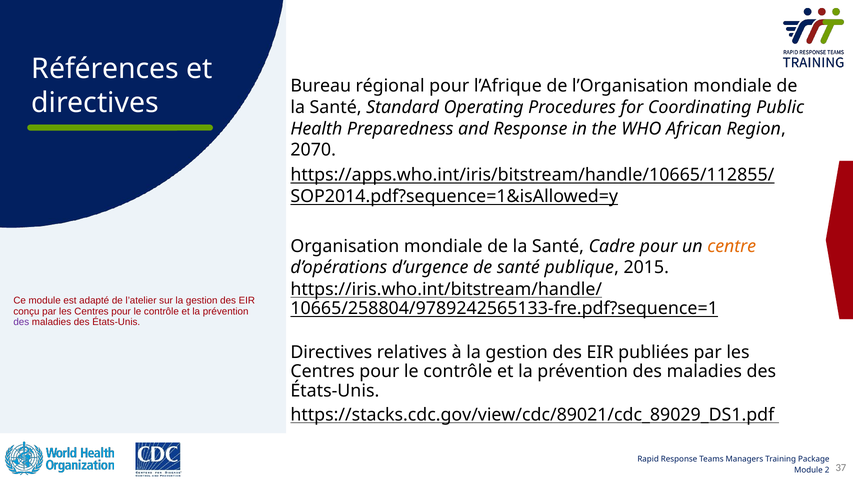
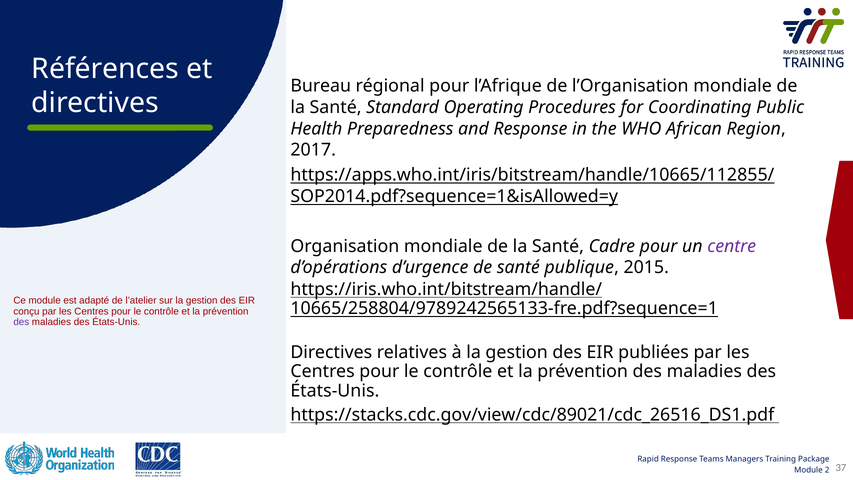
2070: 2070 -> 2017
centre colour: orange -> purple
https://stacks.cdc.gov/view/cdc/89021/cdc_89029_DS1.pdf: https://stacks.cdc.gov/view/cdc/89021/cdc_89029_DS1.pdf -> https://stacks.cdc.gov/view/cdc/89021/cdc_26516_DS1.pdf
